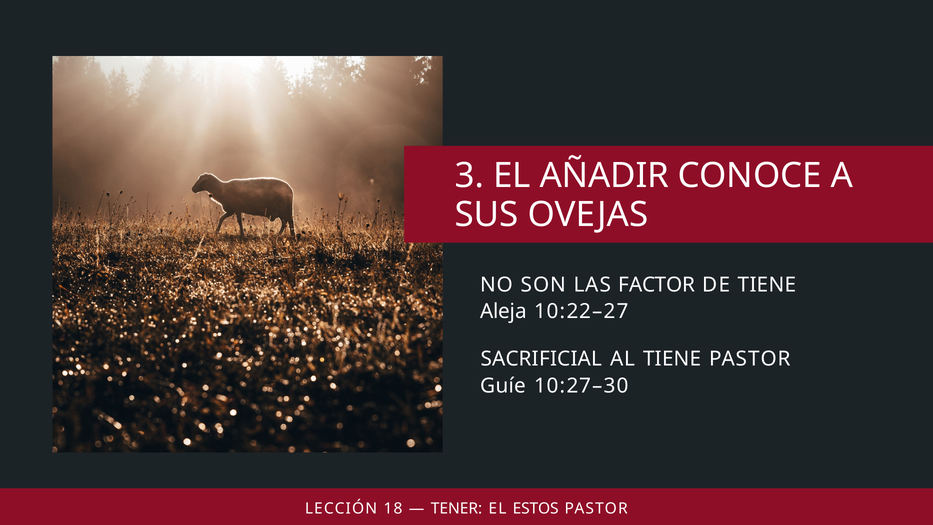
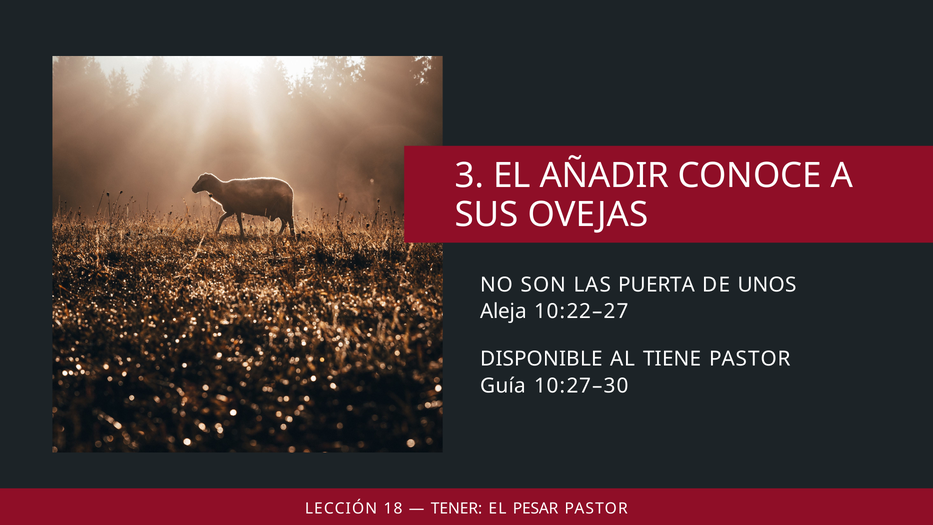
FACTOR: FACTOR -> PUERTA
DE TIENE: TIENE -> UNOS
SACRIFICIAL: SACRIFICIAL -> DISPONIBLE
Guíe: Guíe -> Guía
ESTOS: ESTOS -> PESAR
